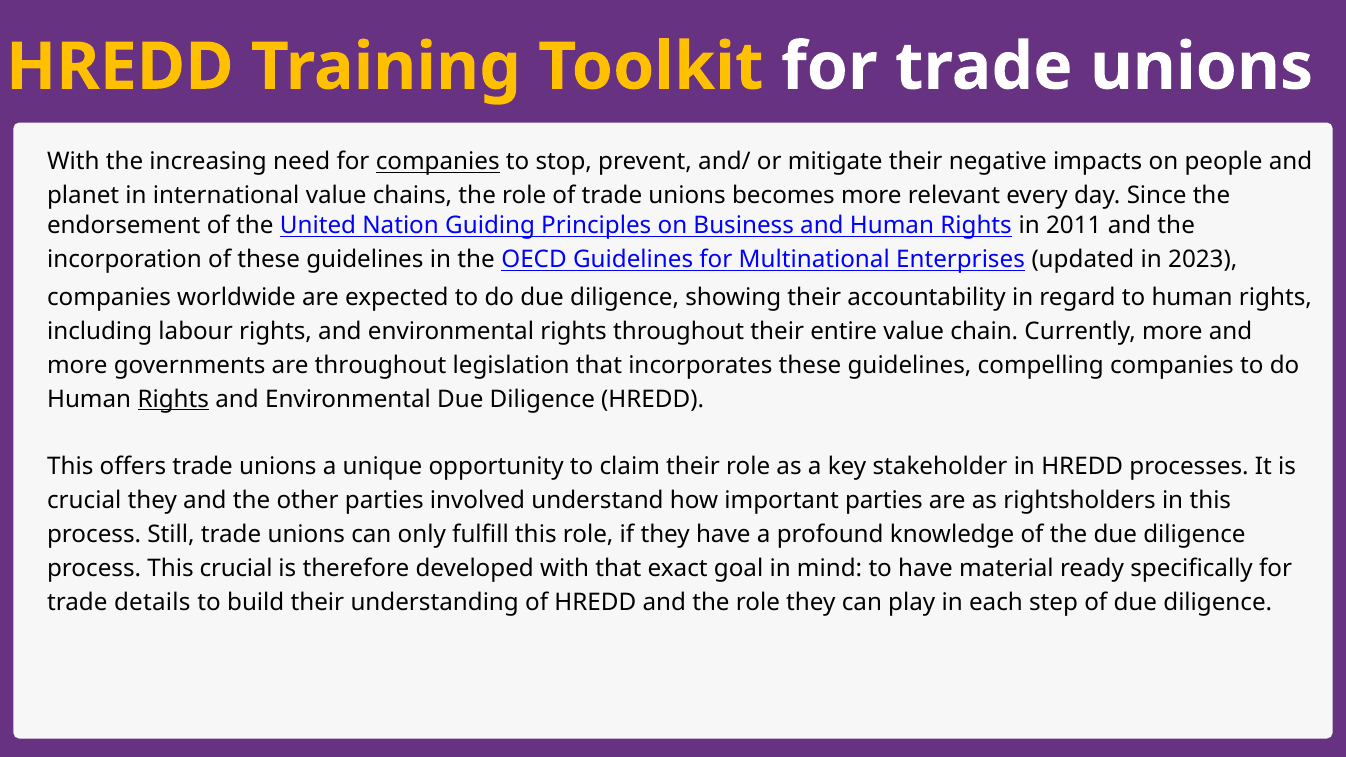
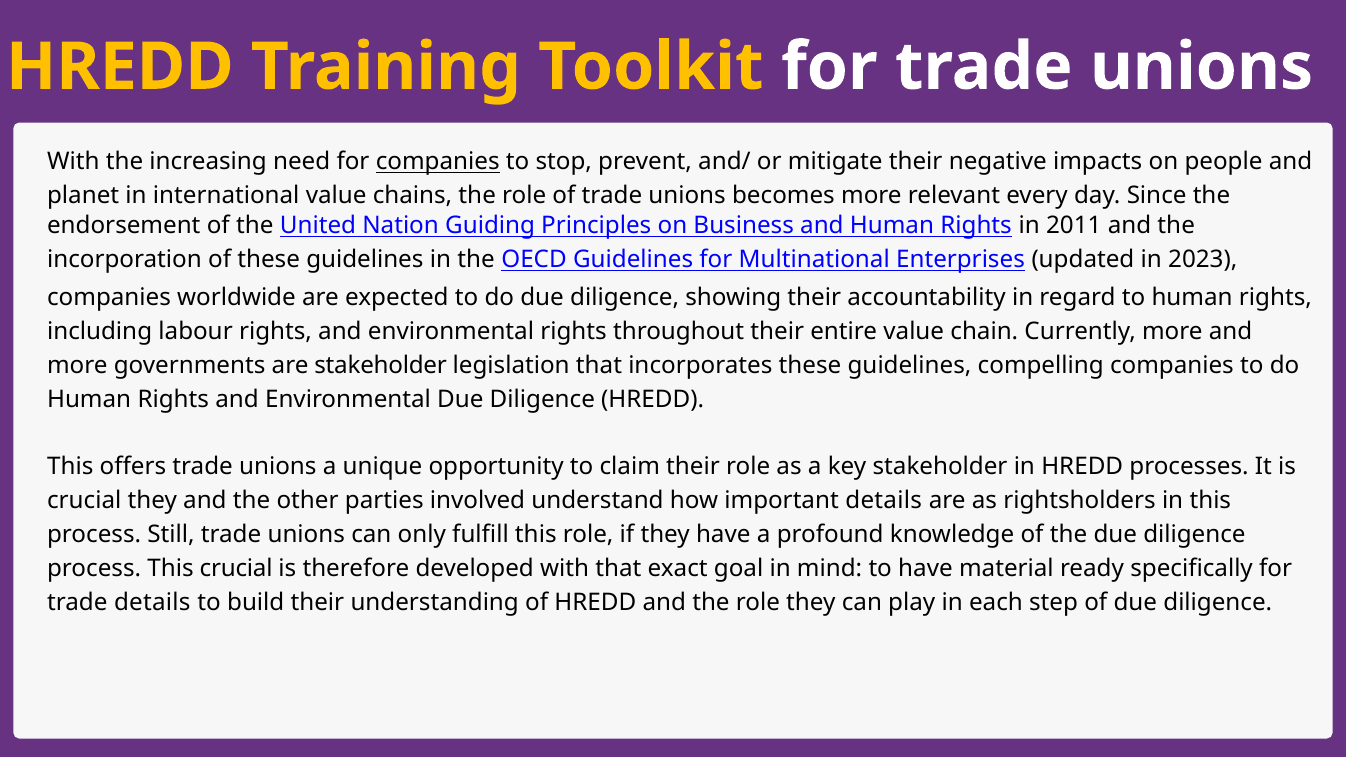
are throughout: throughout -> stakeholder
Rights at (173, 399) underline: present -> none
important parties: parties -> details
